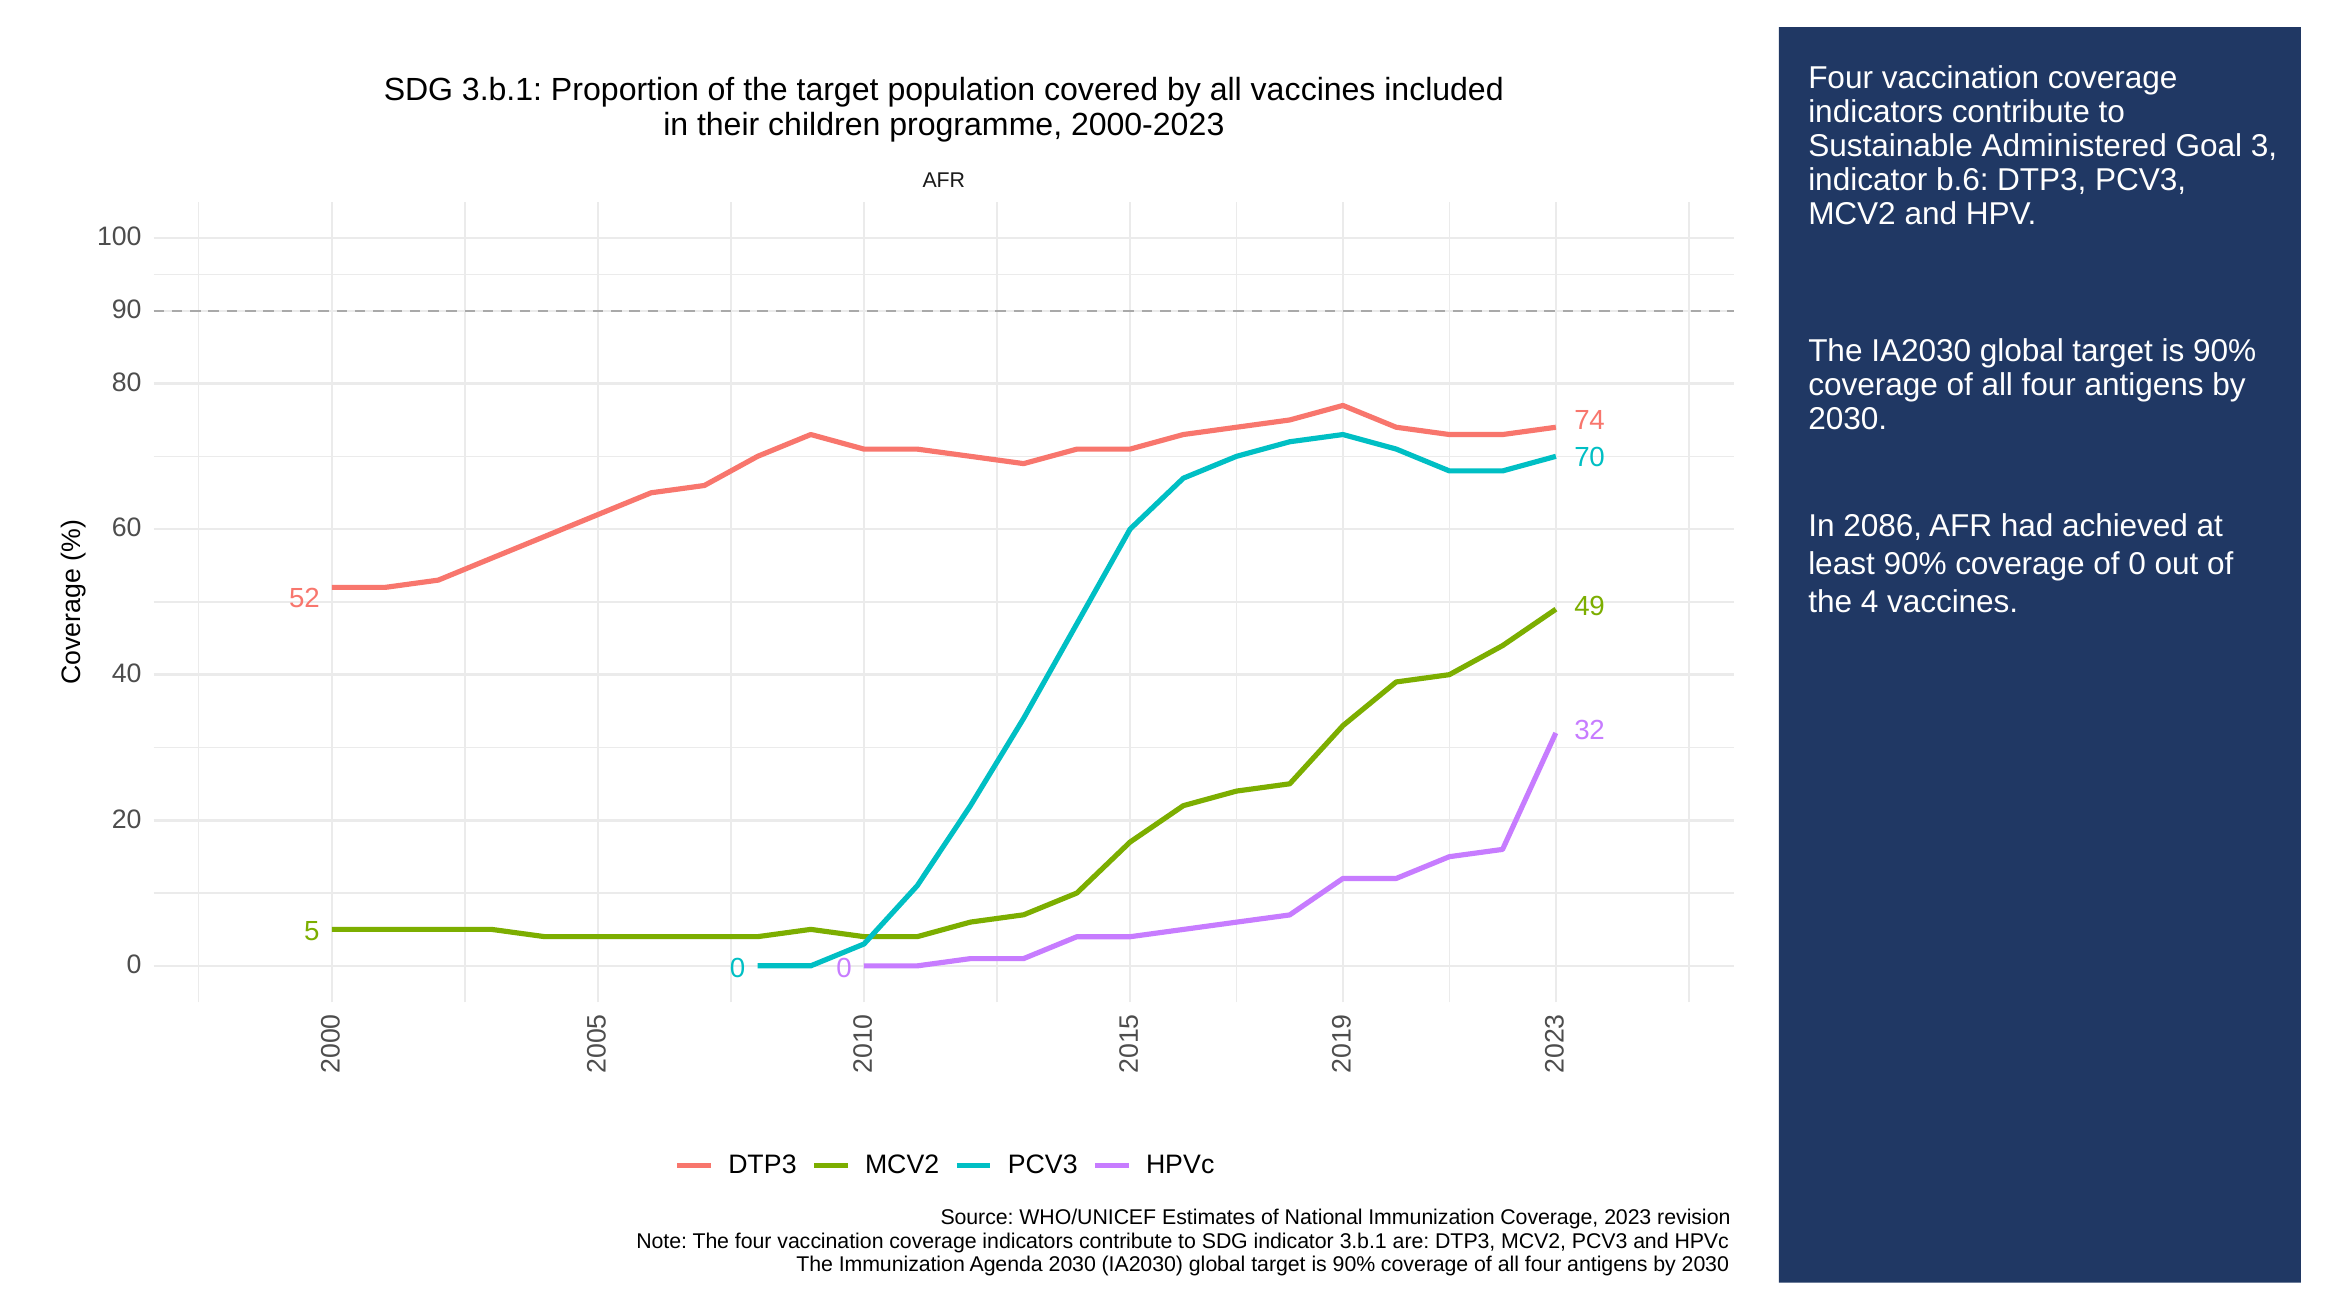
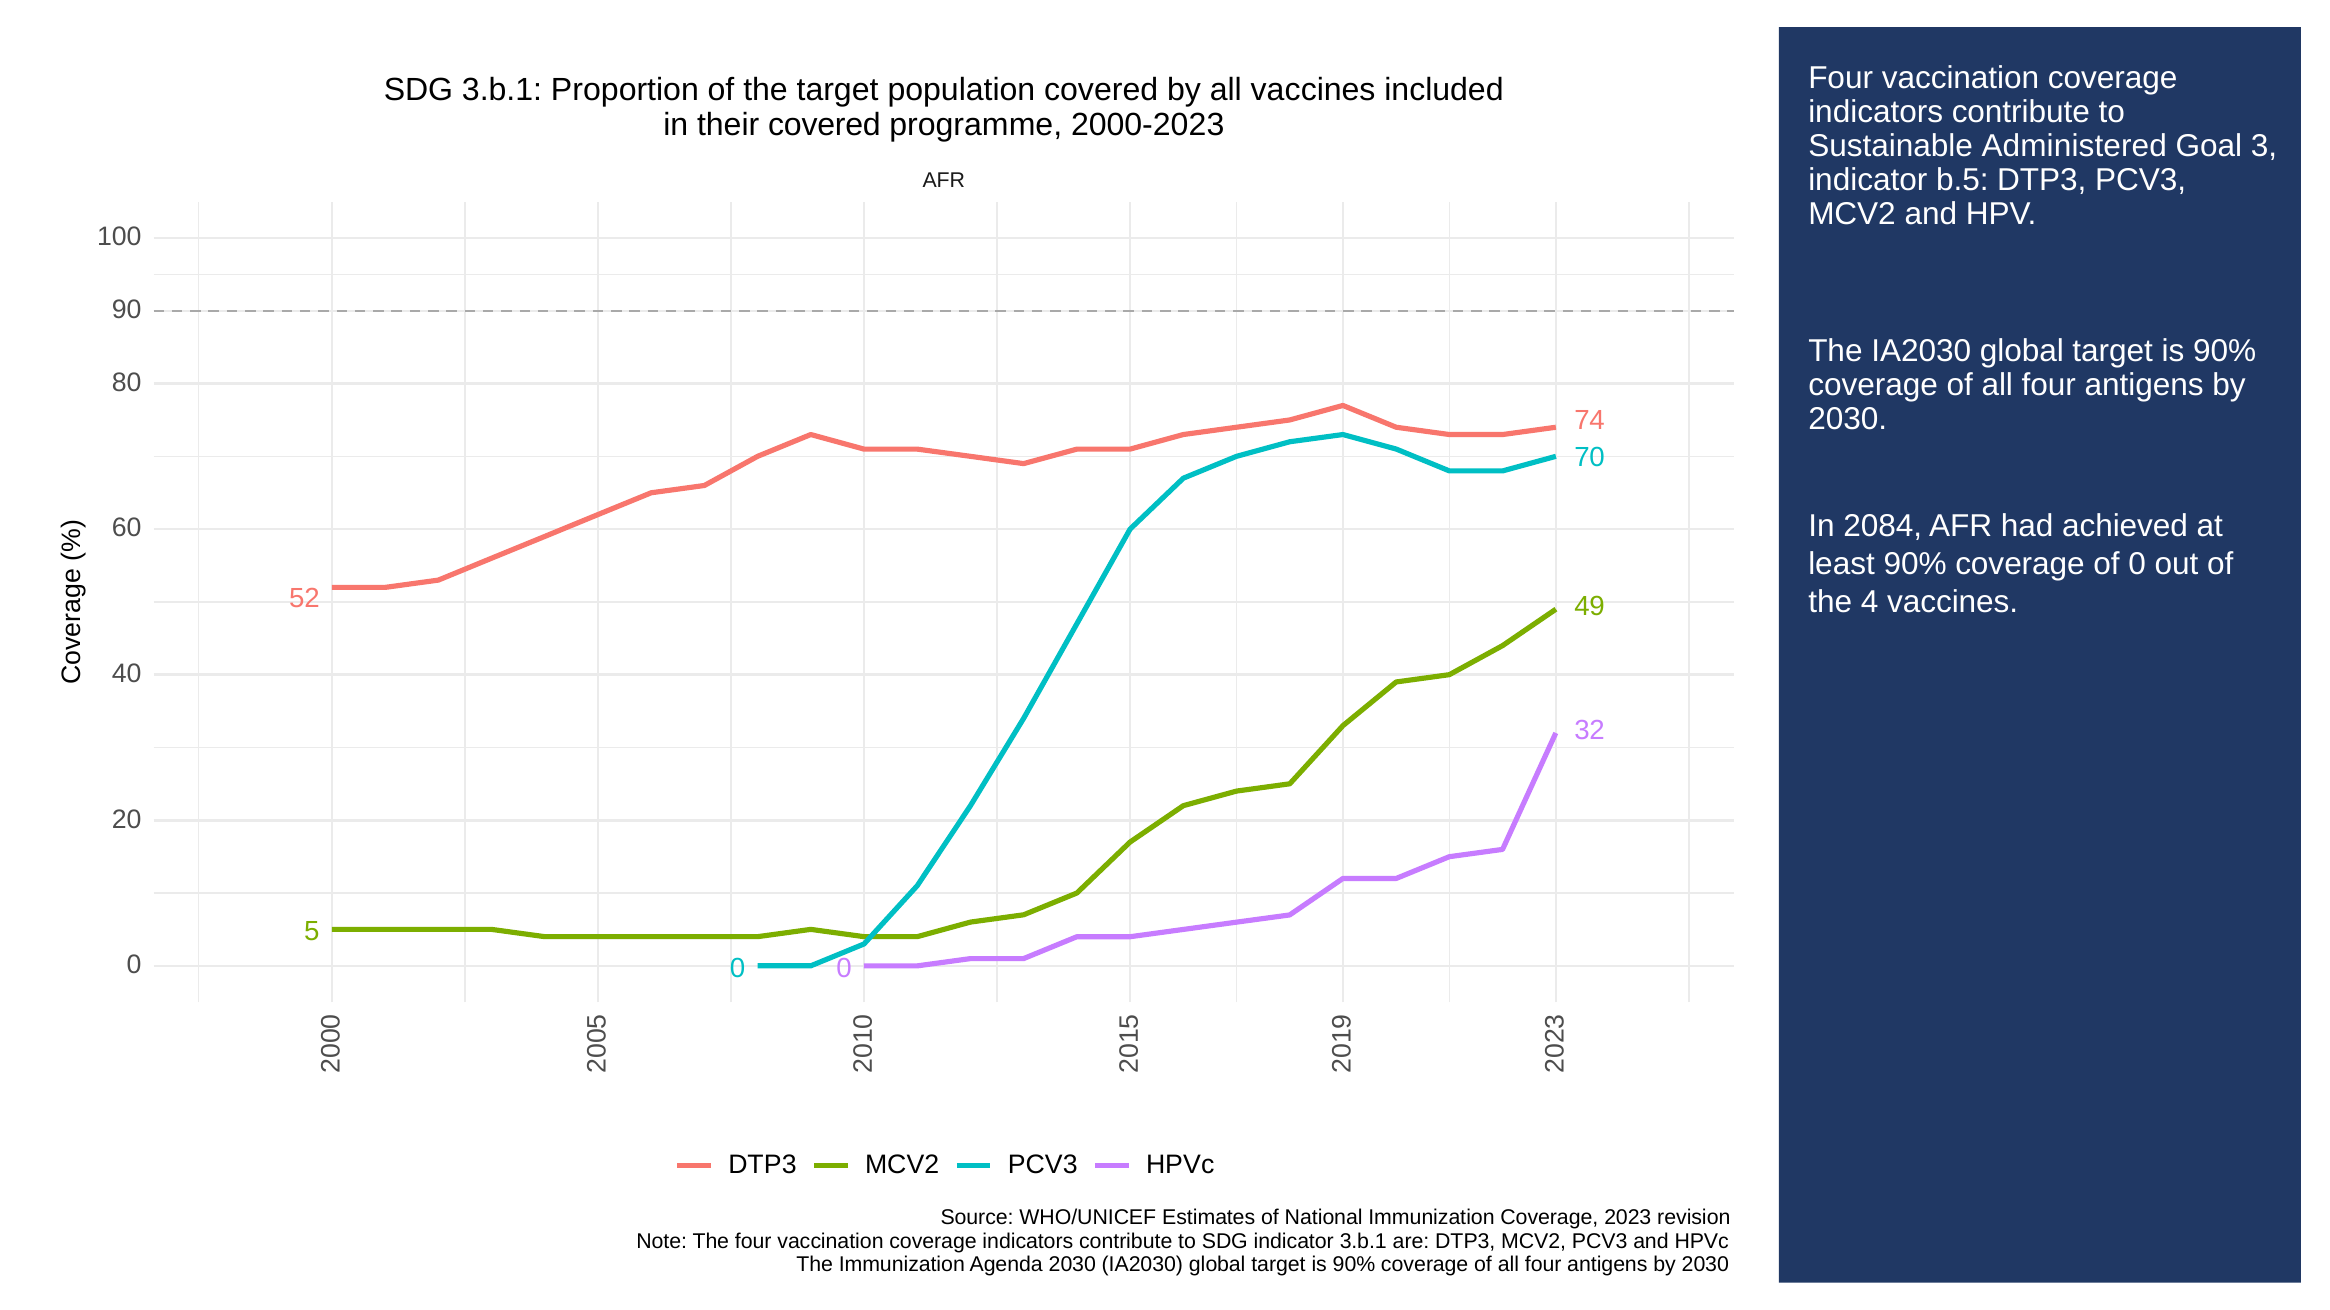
their children: children -> covered
b.6: b.6 -> b.5
2086: 2086 -> 2084
